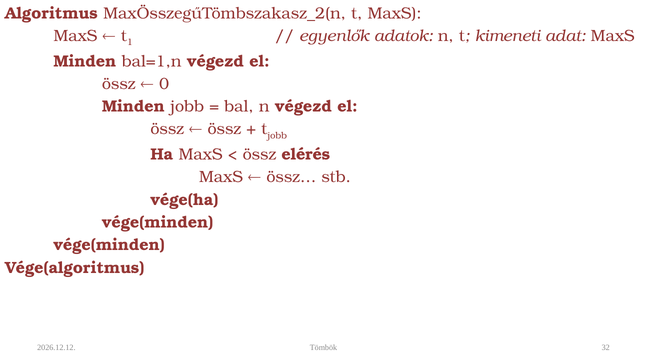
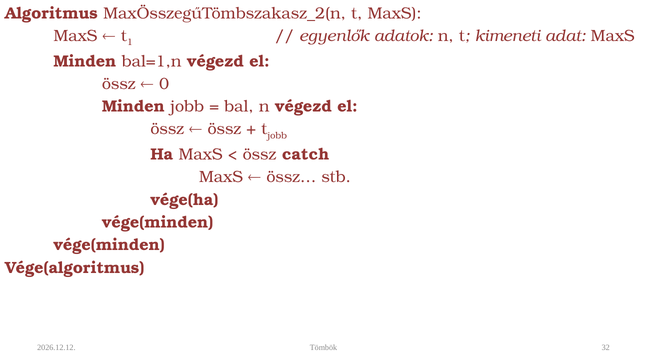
elérés: elérés -> catch
